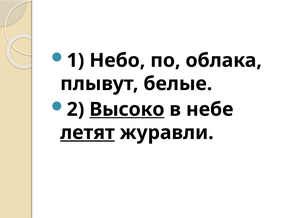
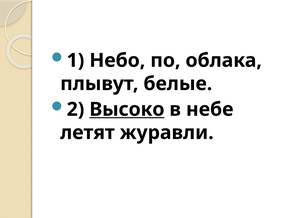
летят underline: present -> none
